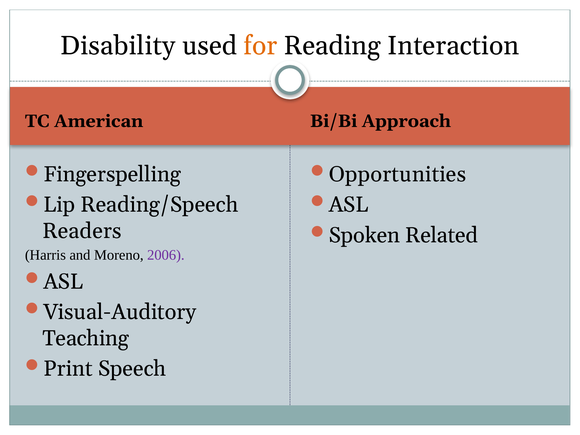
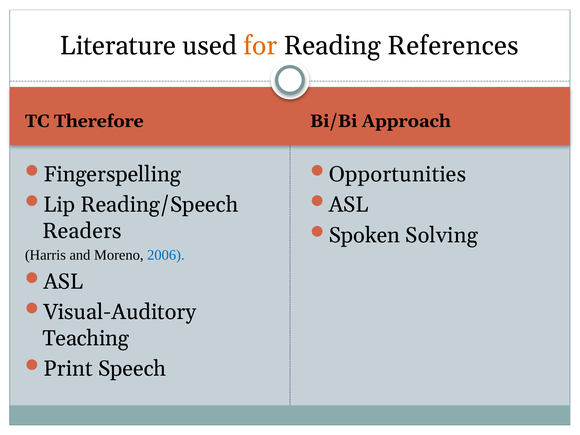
Disability: Disability -> Literature
Interaction: Interaction -> References
American: American -> Therefore
Related: Related -> Solving
2006 colour: purple -> blue
